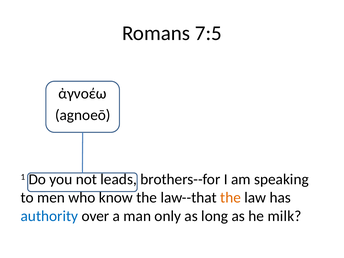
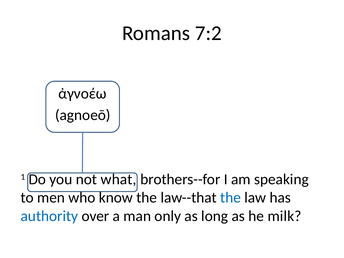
7:5: 7:5 -> 7:2
leads: leads -> what
the at (231, 198) colour: orange -> blue
